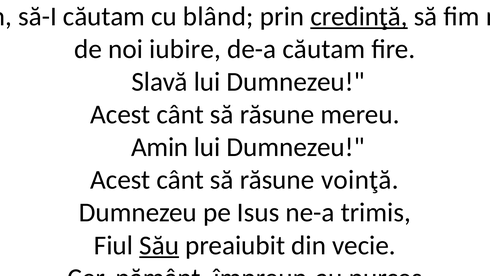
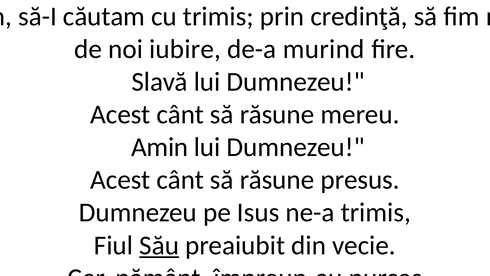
cu blând: blând -> trimis
credinţă underline: present -> none
de-a căutam: căutam -> murind
răsune voinţă: voinţă -> presus
